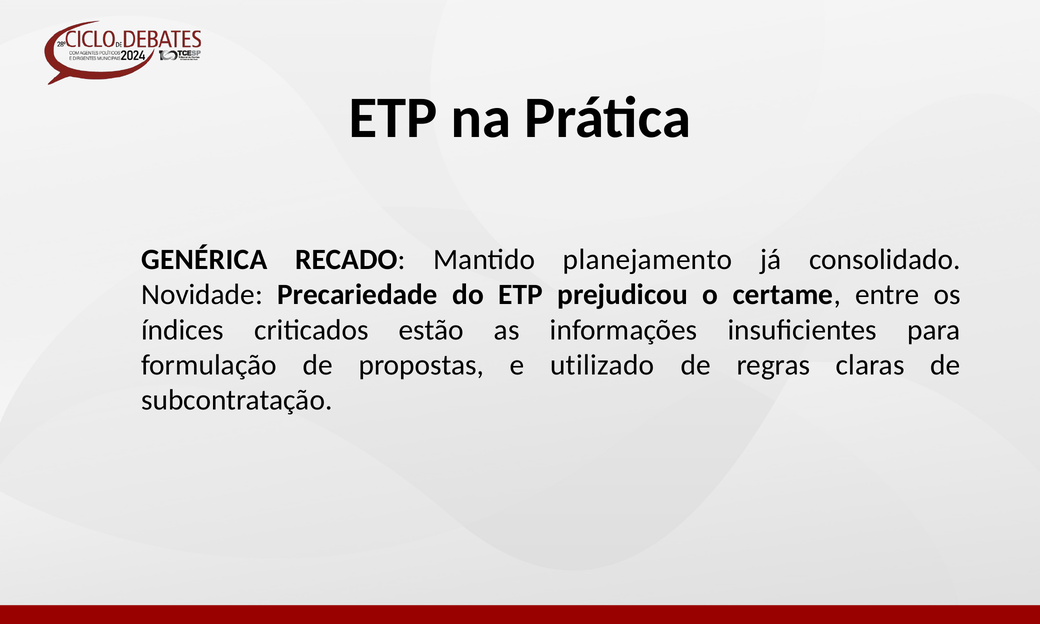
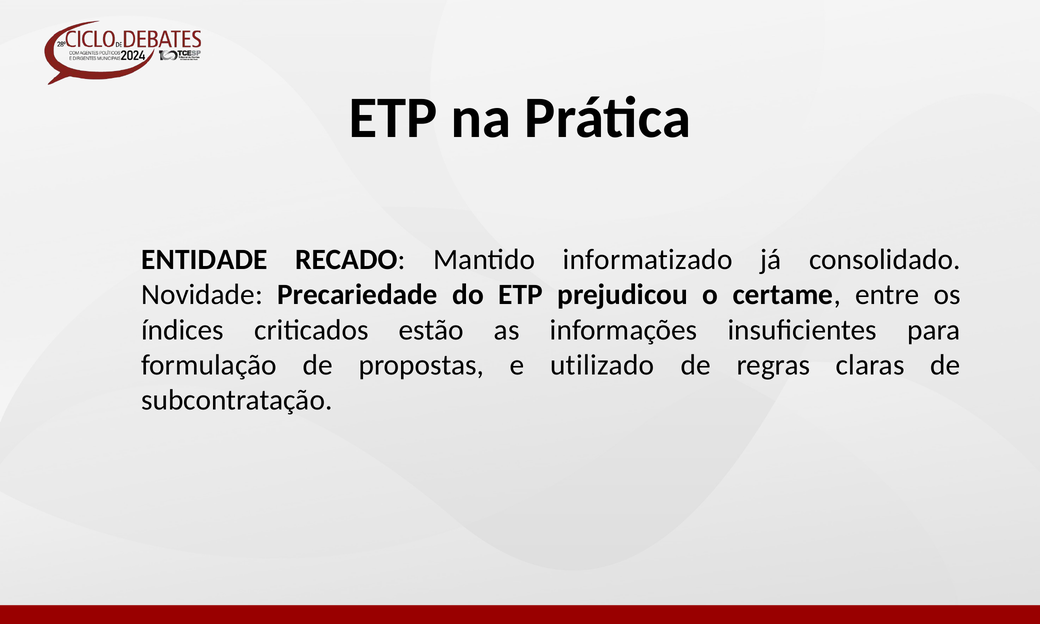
GENÉRICA: GENÉRICA -> ENTIDADE
planejamento: planejamento -> informatizado
